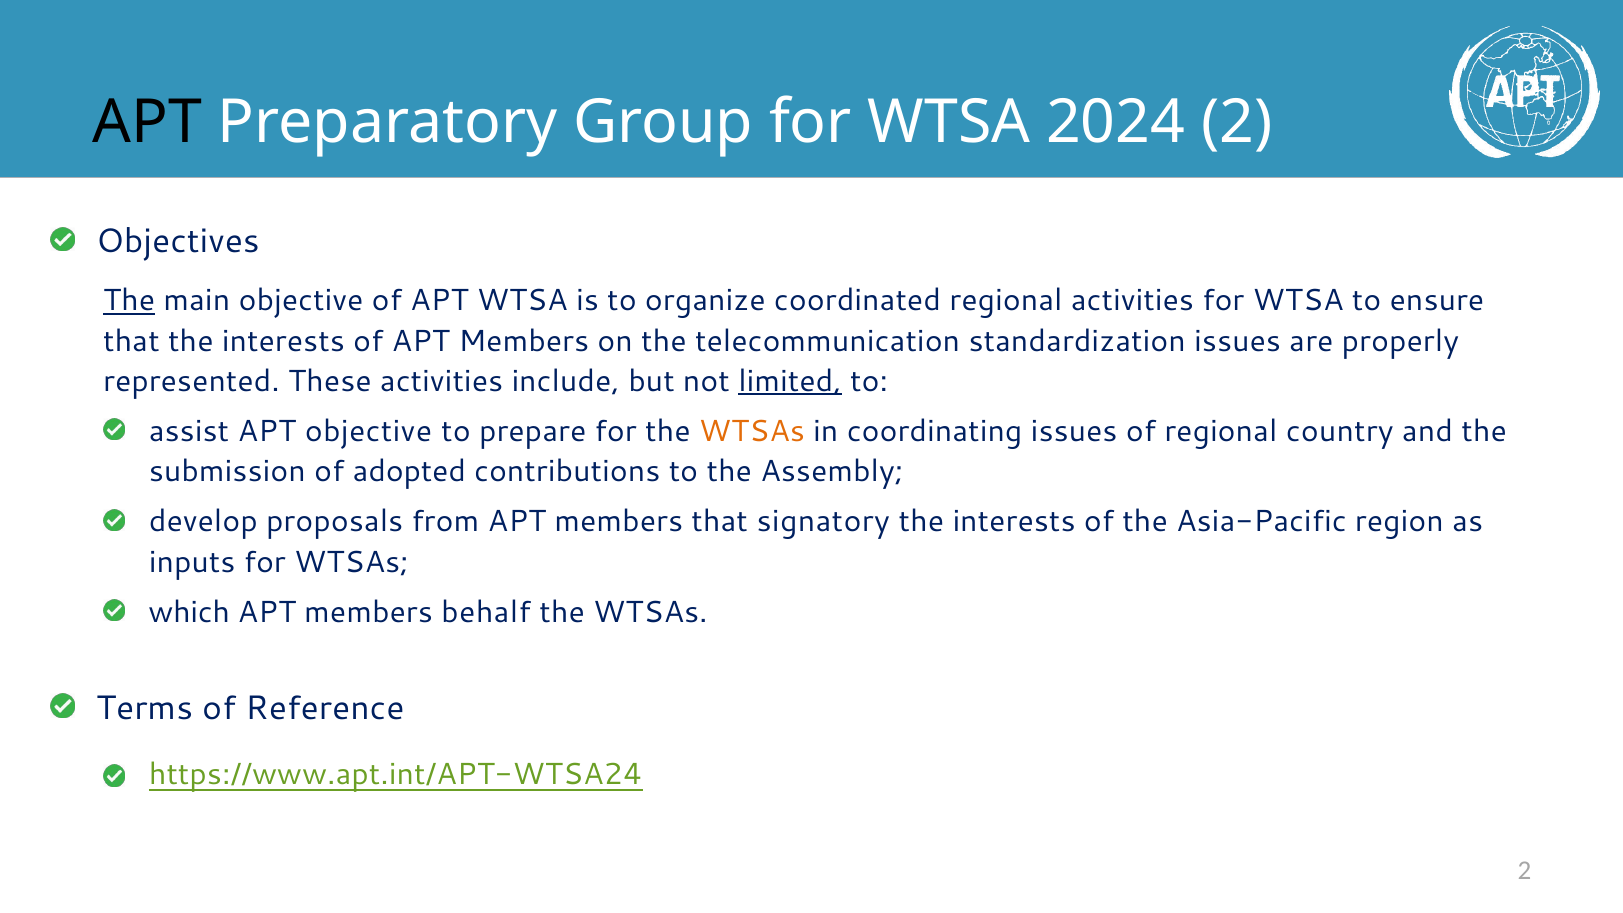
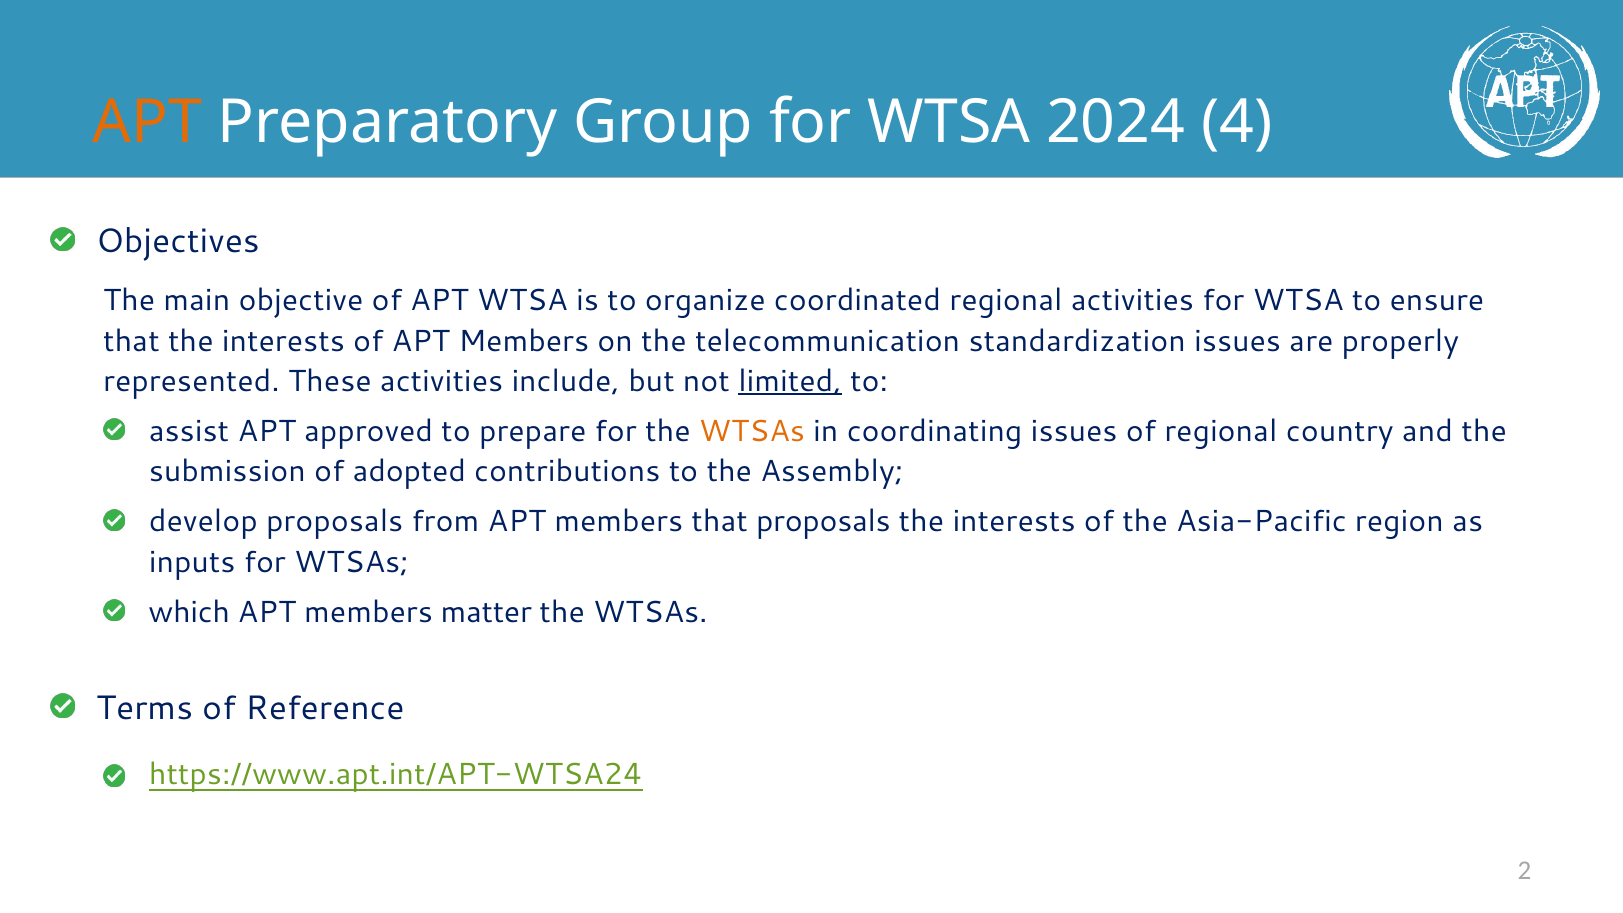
APT at (147, 123) colour: black -> orange
2024 2: 2 -> 4
The at (129, 301) underline: present -> none
APT objective: objective -> approved
that signatory: signatory -> proposals
behalf: behalf -> matter
